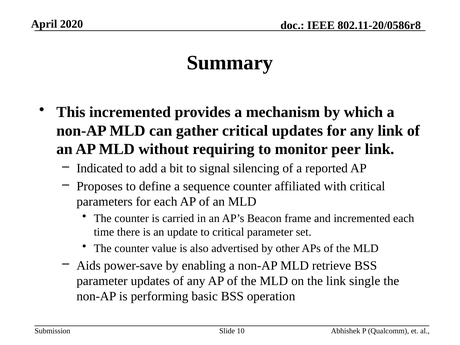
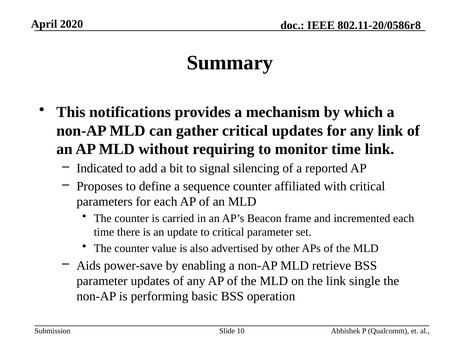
This incremented: incremented -> notifications
monitor peer: peer -> time
